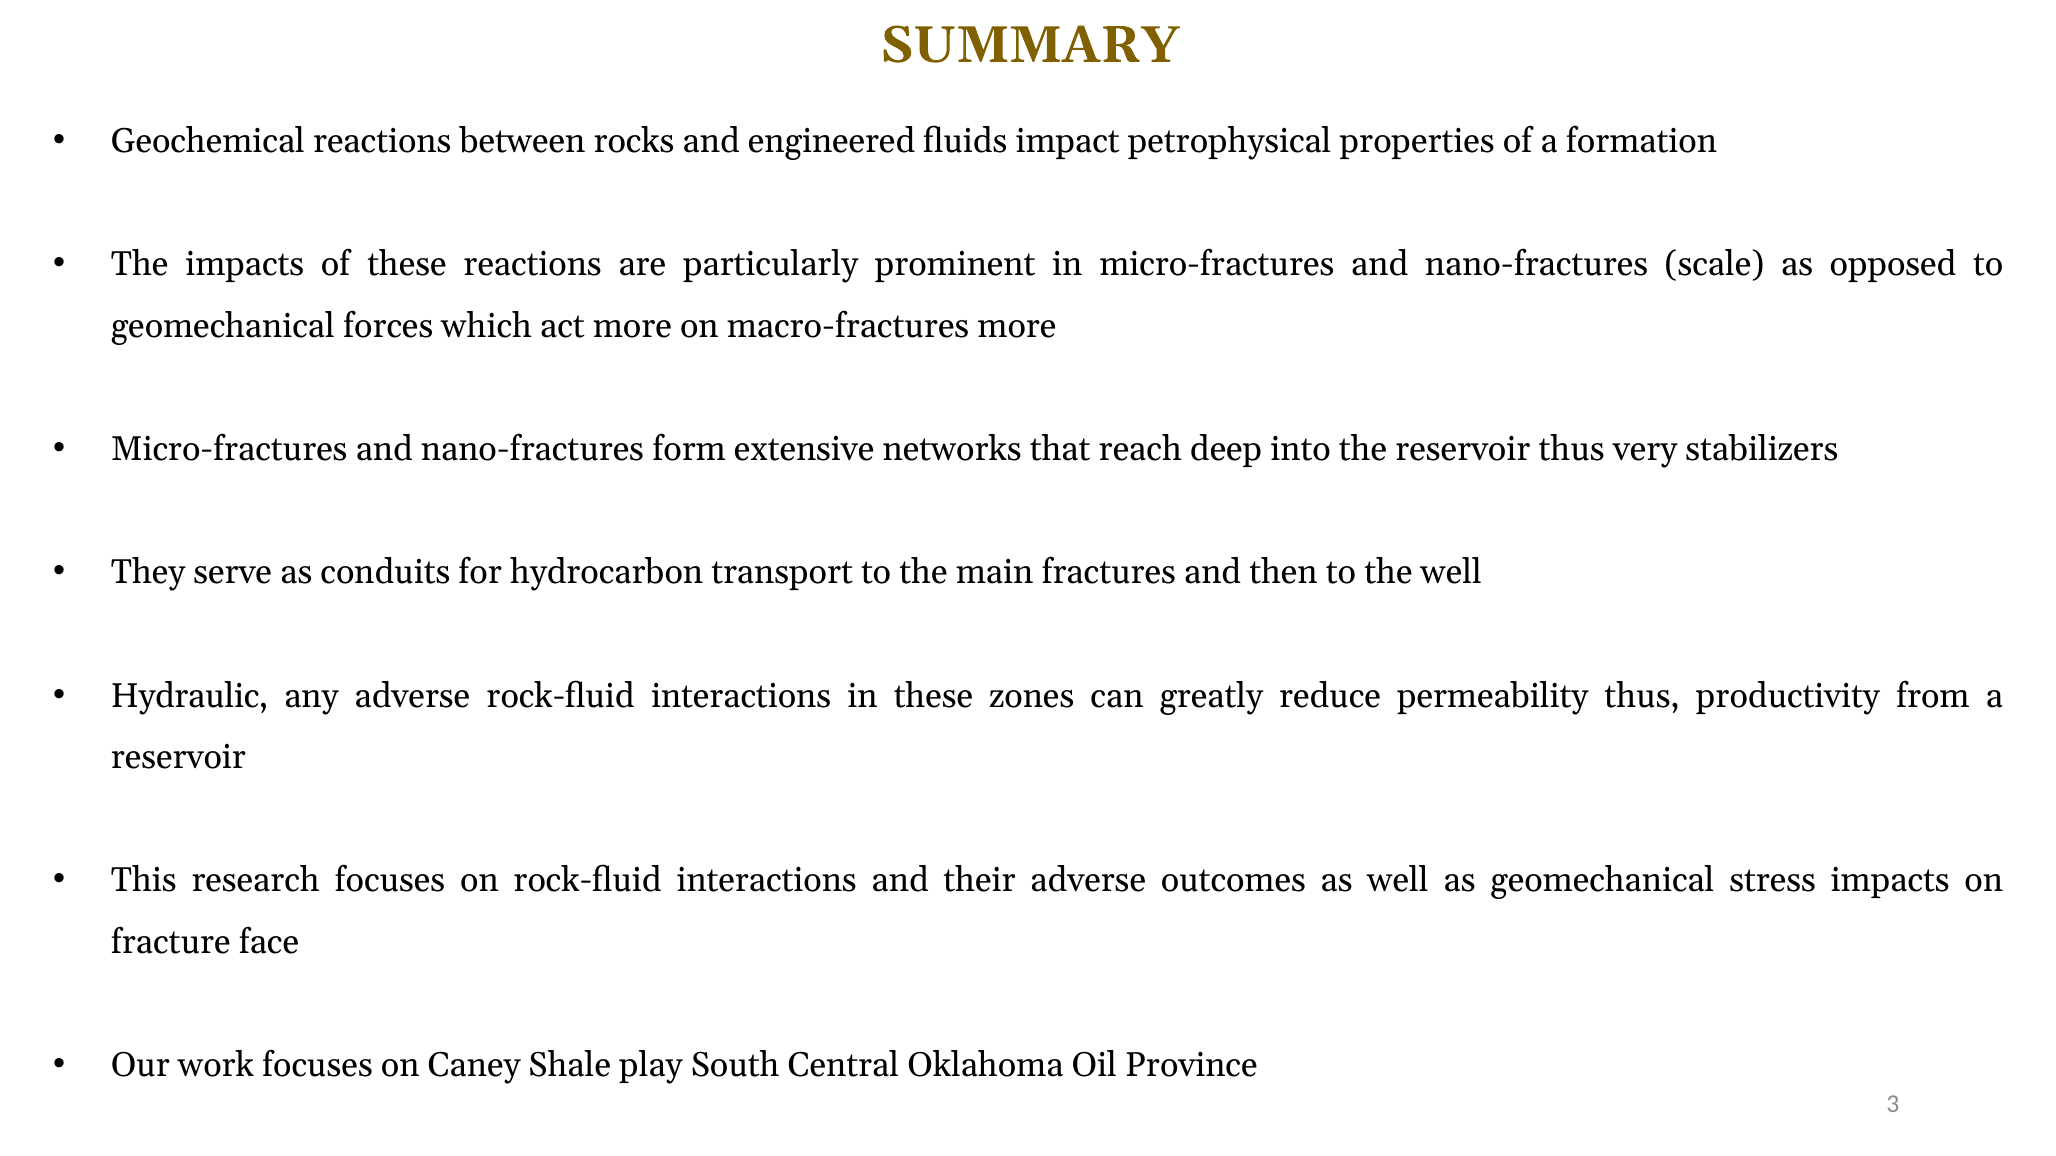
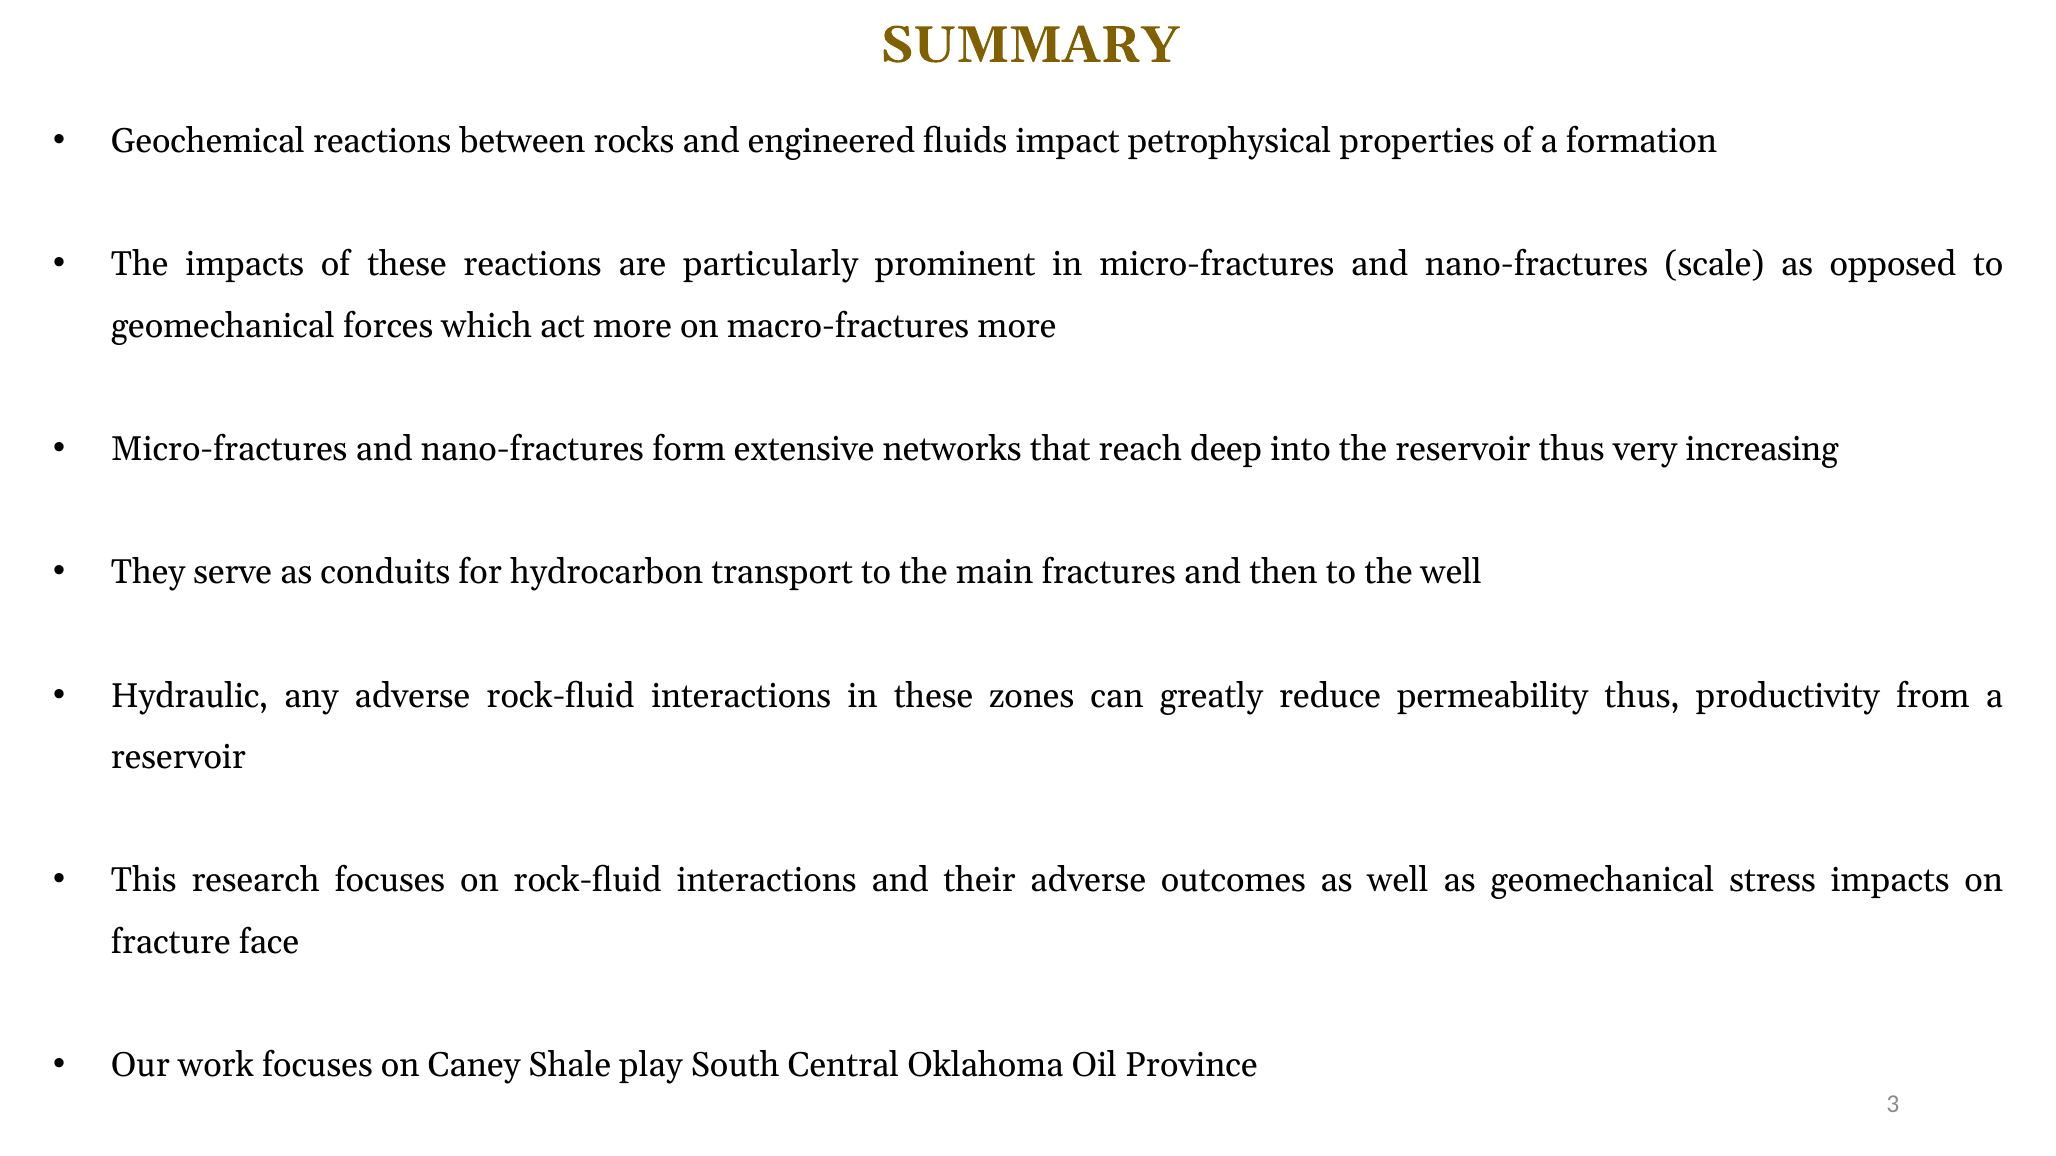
stabilizers: stabilizers -> increasing
